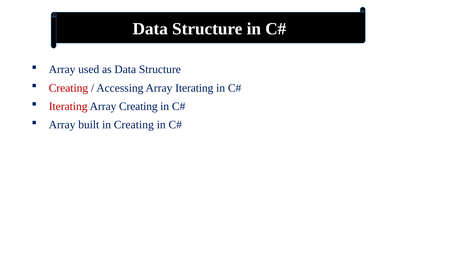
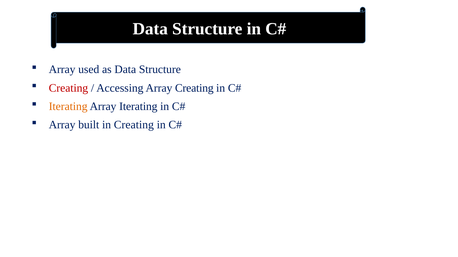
Array Iterating: Iterating -> Creating
Iterating at (68, 107) colour: red -> orange
Array Creating: Creating -> Iterating
